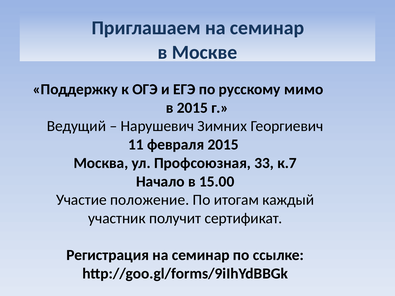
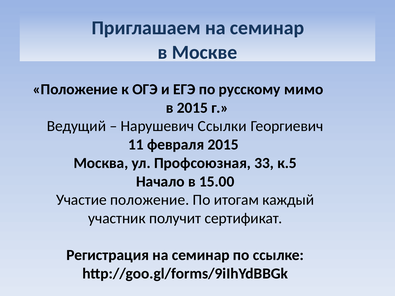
Поддержку at (75, 89): Поддержку -> Положение
Зимних: Зимних -> Ссылки
к.7: к.7 -> к.5
